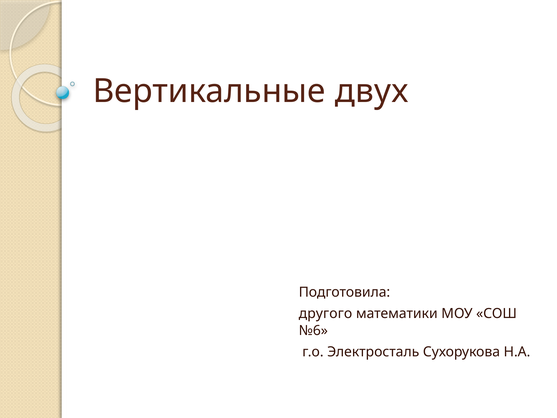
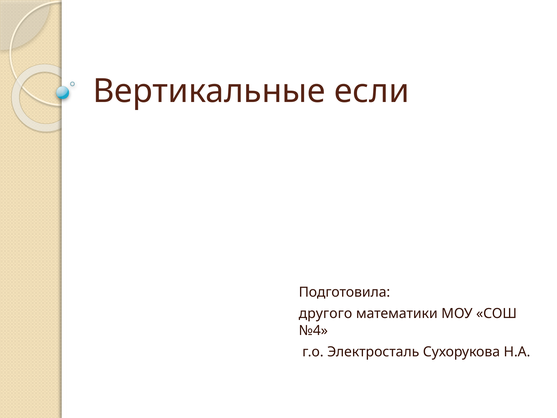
двух: двух -> если
№6: №6 -> №4
